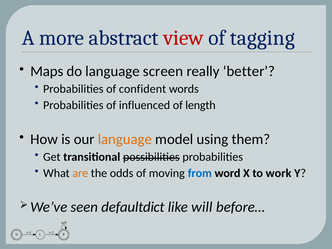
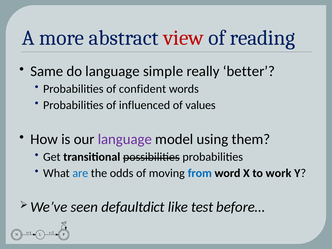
tagging: tagging -> reading
Maps: Maps -> Same
screen: screen -> simple
length: length -> values
language at (125, 139) colour: orange -> purple
are colour: orange -> blue
will: will -> test
